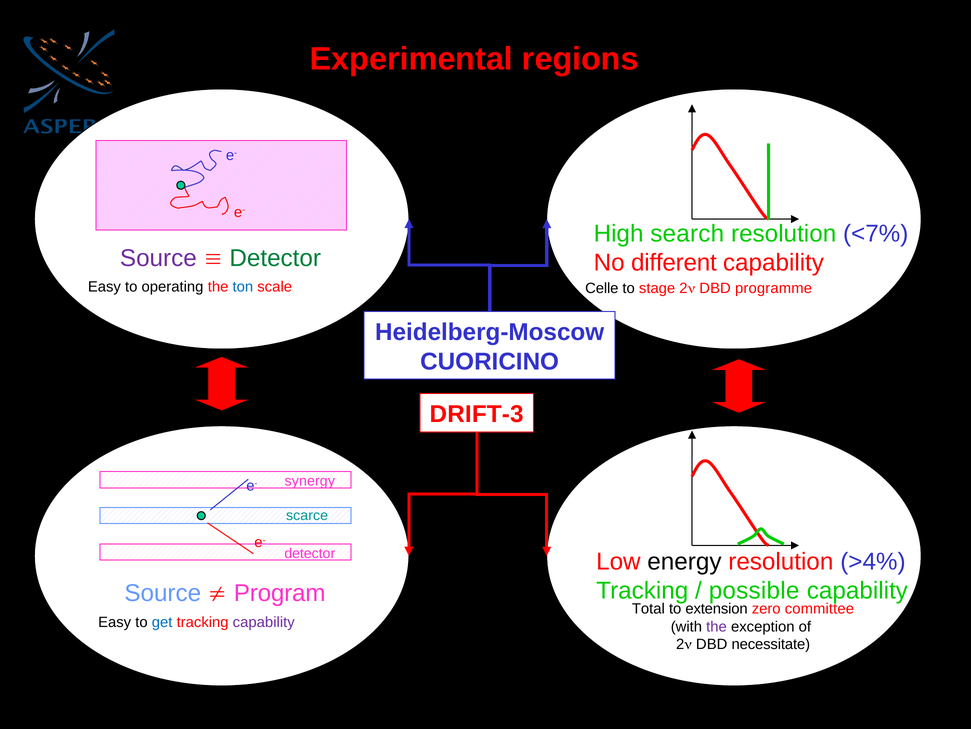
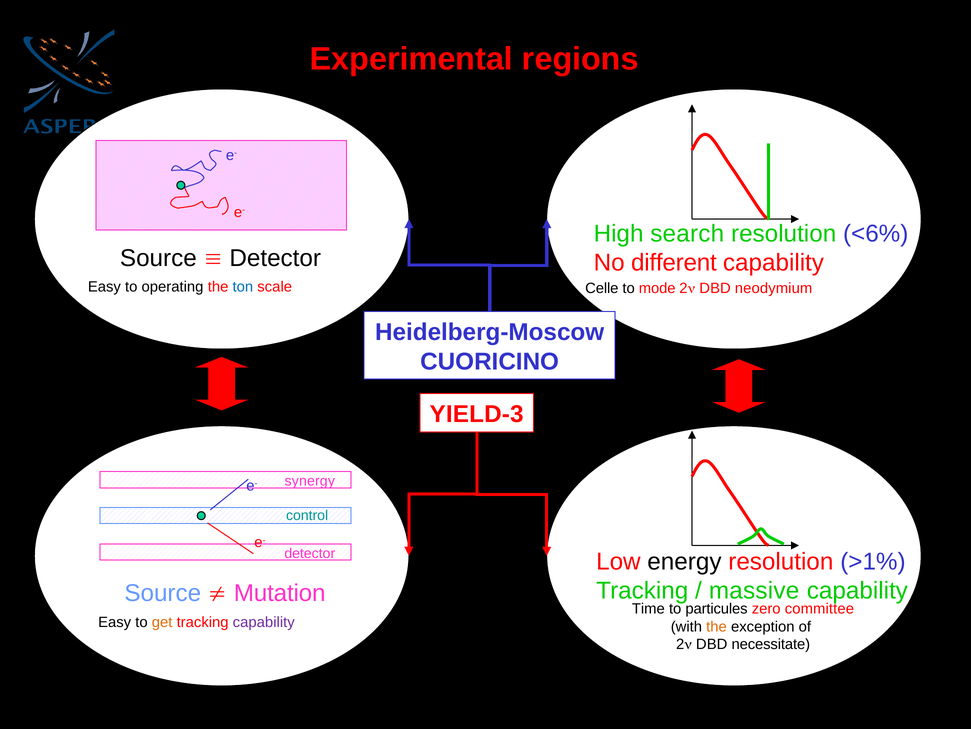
<7%: <7% -> <6%
Source at (158, 258) colour: purple -> black
Detector at (275, 258) colour: green -> black
stage: stage -> mode
programme: programme -> neodymium
DRIFT-3: DRIFT-3 -> YIELD-3
scarce: scarce -> control
>4%: >4% -> >1%
possible: possible -> massive
Program: Program -> Mutation
Total: Total -> Time
extension: extension -> particules
get colour: blue -> orange
the at (716, 626) colour: purple -> orange
